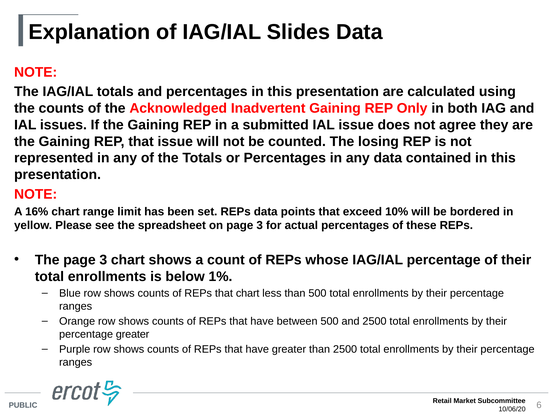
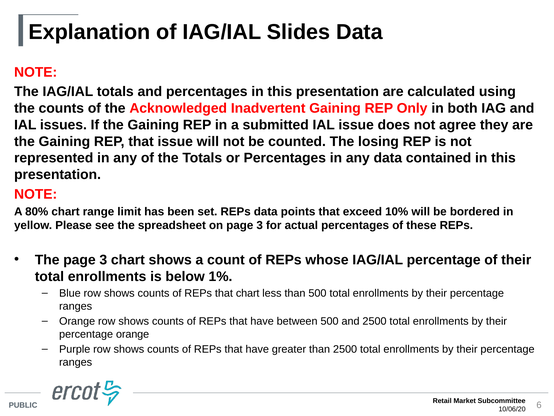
16%: 16% -> 80%
percentage greater: greater -> orange
